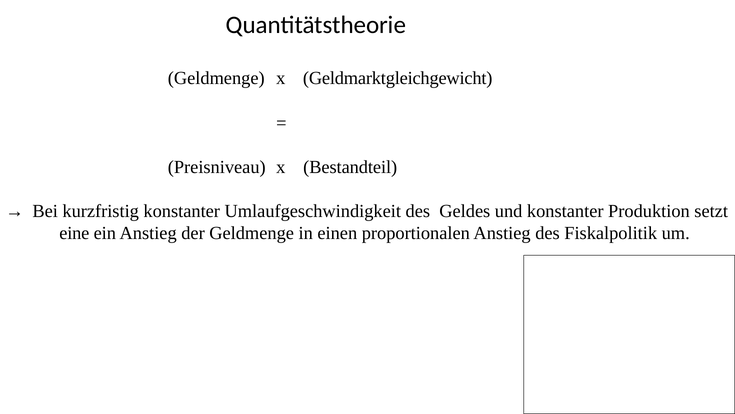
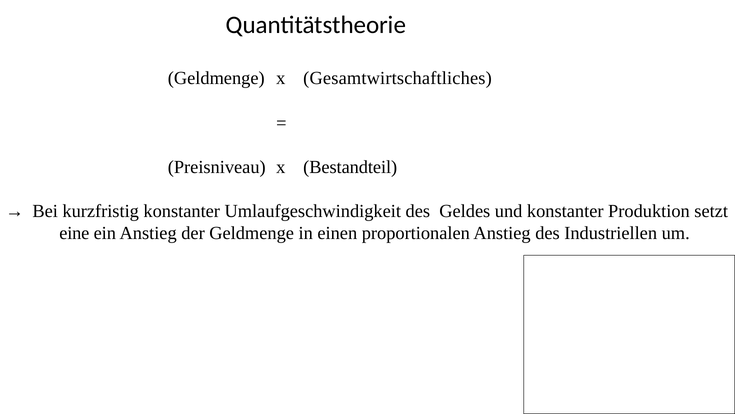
Geldmarktgleichgewicht: Geldmarktgleichgewicht -> Gesamtwirtschaftliches
Fiskalpolitik: Fiskalpolitik -> Industriellen
